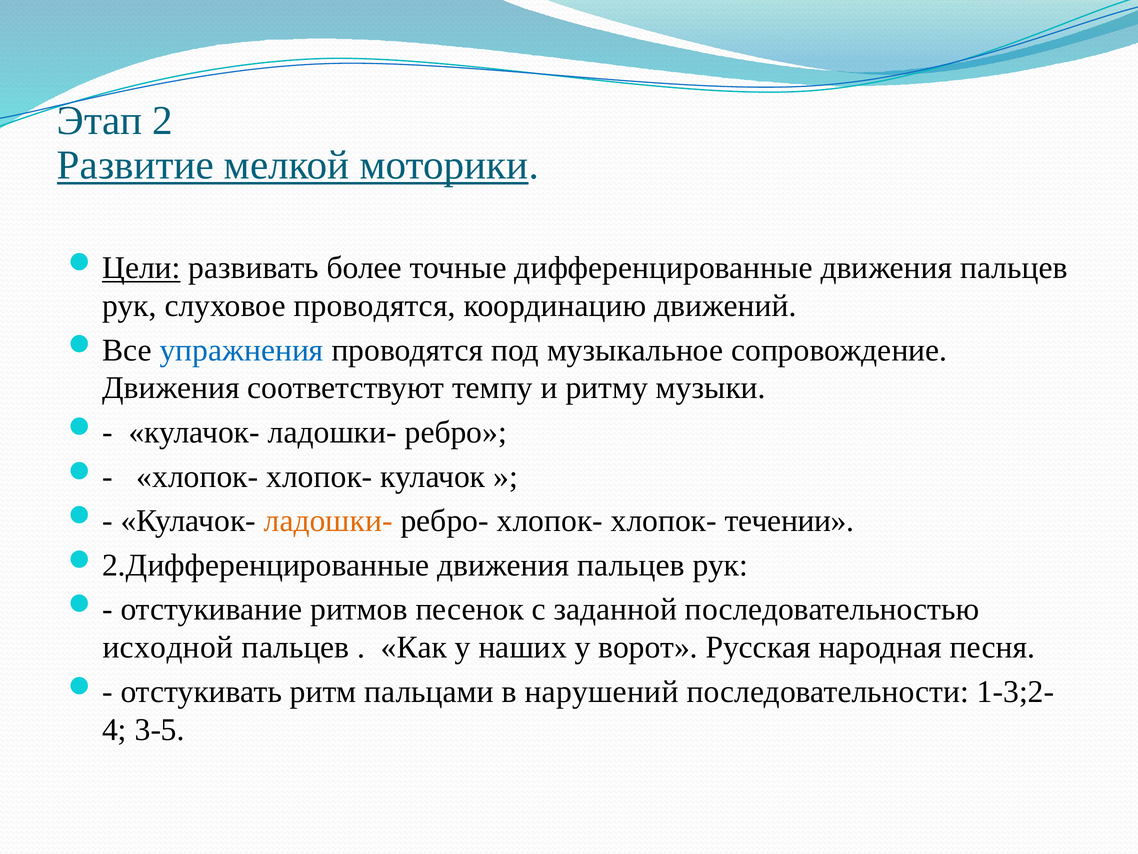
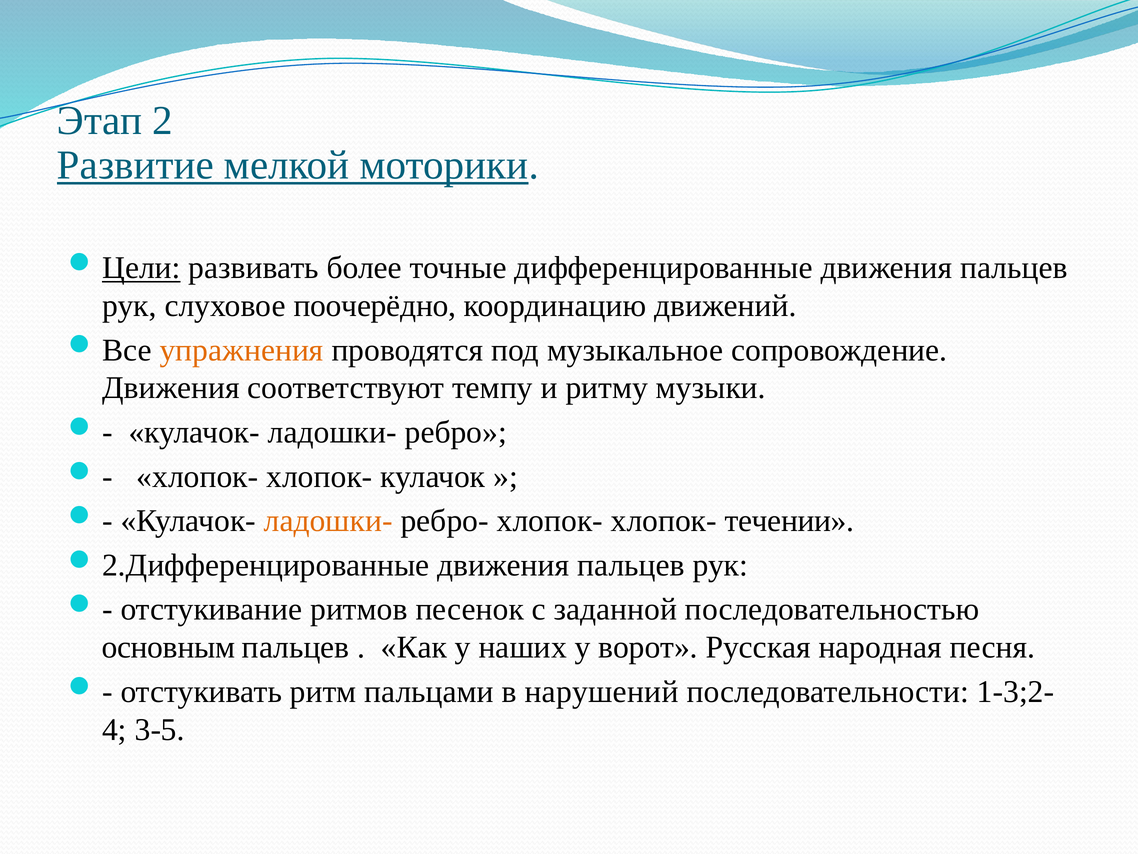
слуховое проводятся: проводятся -> поочерёдно
упражнения colour: blue -> orange
исходной: исходной -> основным
